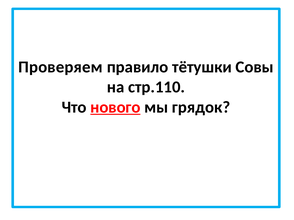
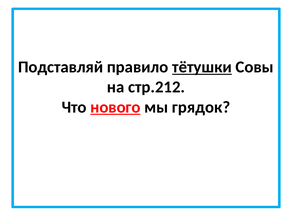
Проверяем: Проверяем -> Подставляй
тётушки underline: none -> present
стр.110: стр.110 -> стр.212
